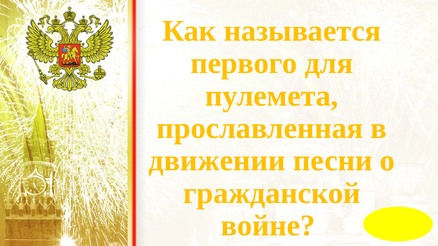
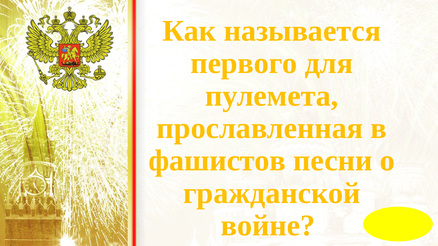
движении: движении -> фашистов
